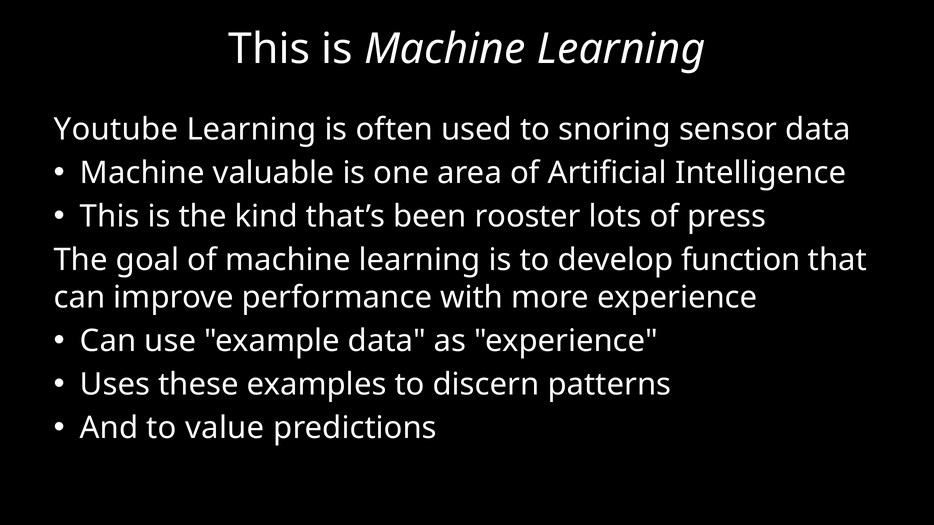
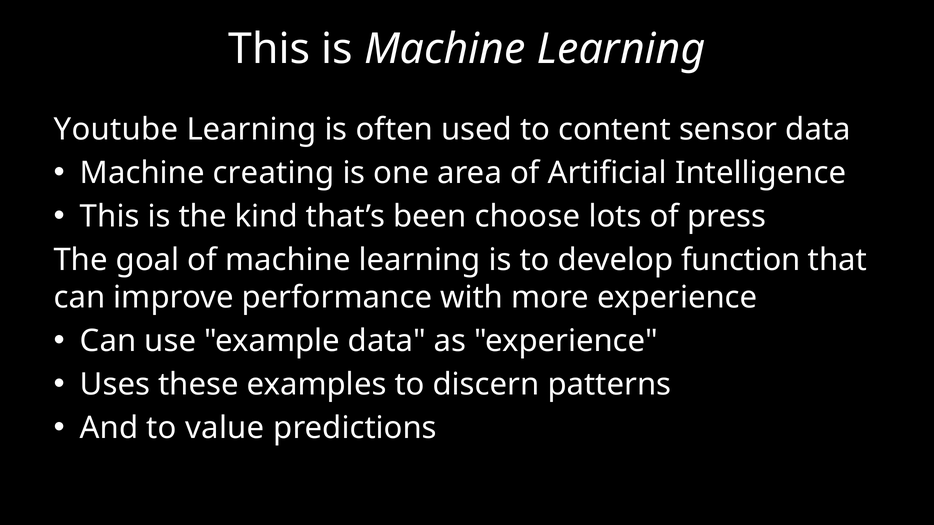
snoring: snoring -> content
valuable: valuable -> creating
rooster: rooster -> choose
